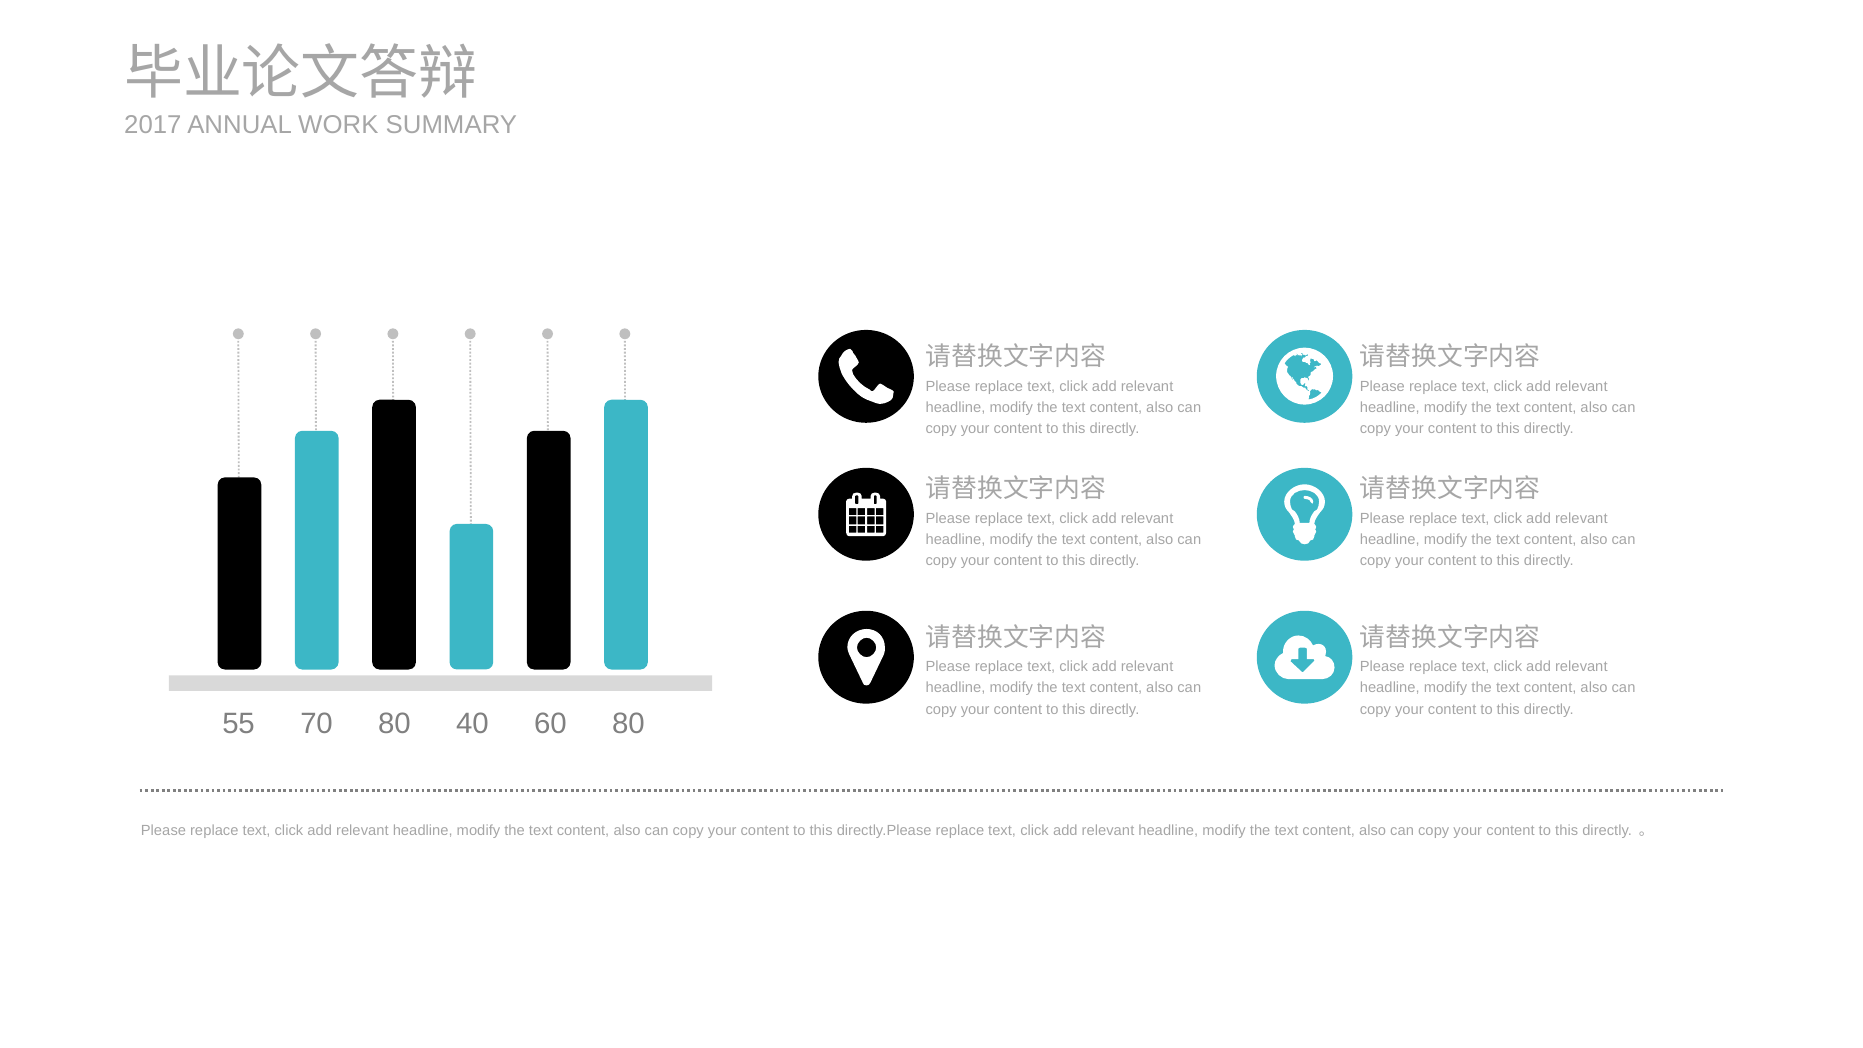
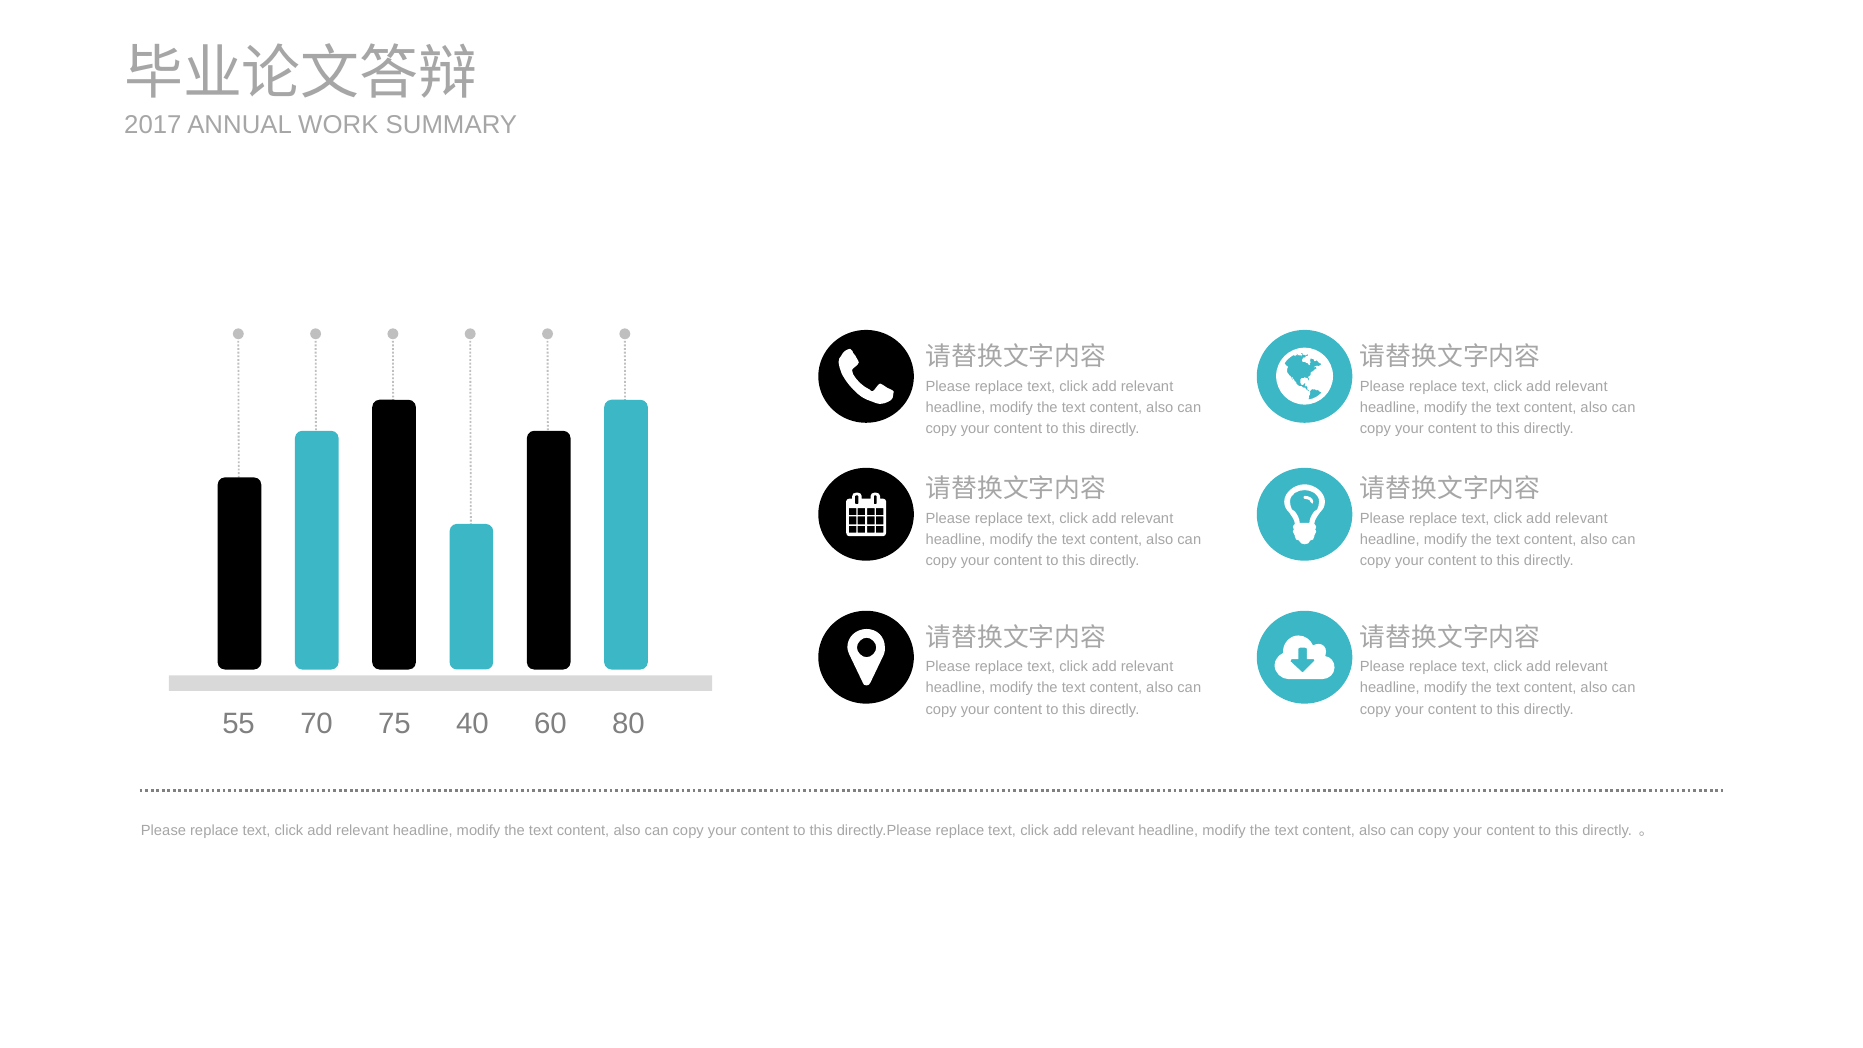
70 80: 80 -> 75
